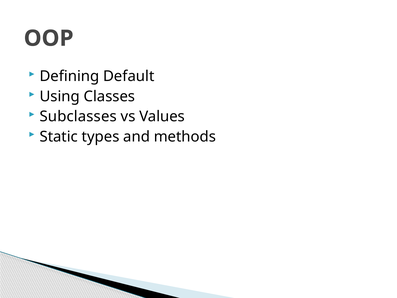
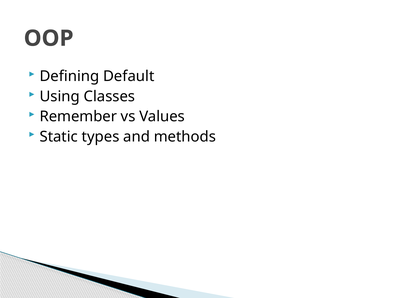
Subclasses: Subclasses -> Remember
